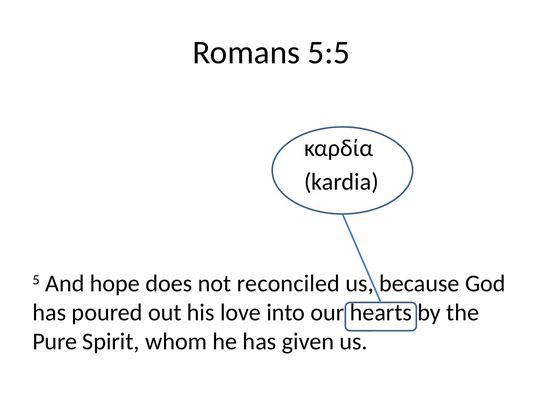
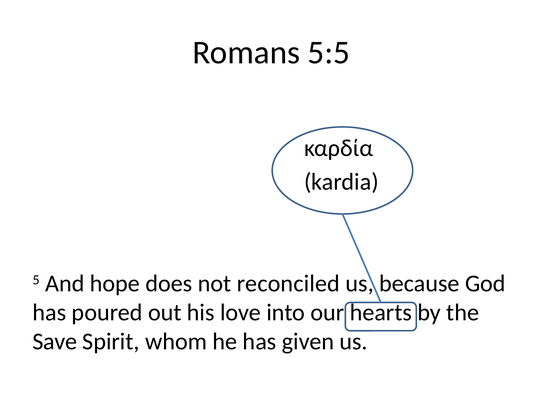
Pure: Pure -> Save
